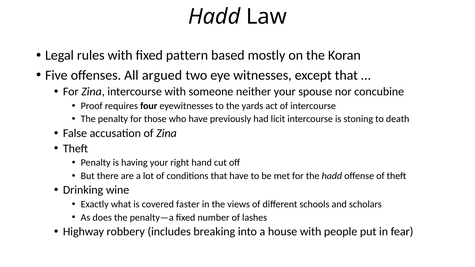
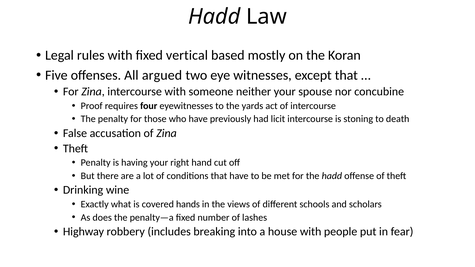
pattern: pattern -> vertical
faster: faster -> hands
